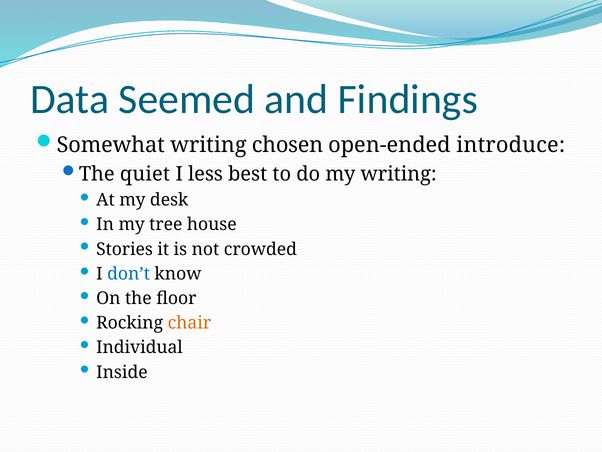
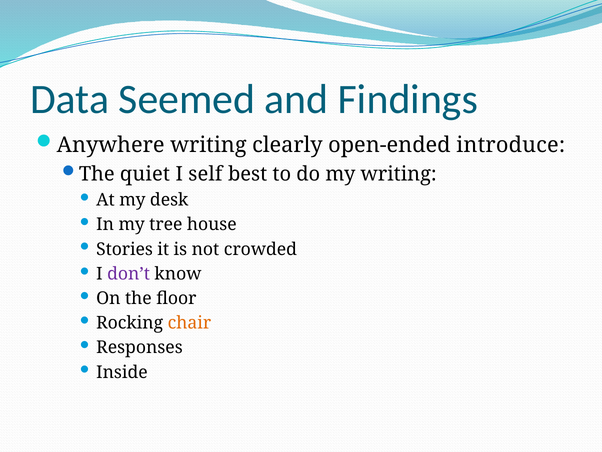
Somewhat: Somewhat -> Anywhere
chosen: chosen -> clearly
less: less -> self
don’t colour: blue -> purple
Individual: Individual -> Responses
